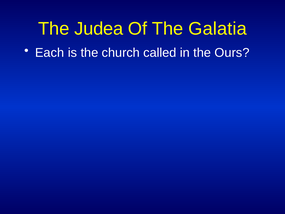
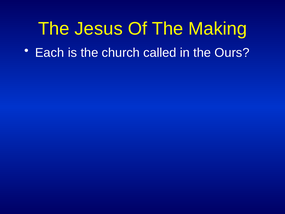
Judea: Judea -> Jesus
Galatia: Galatia -> Making
